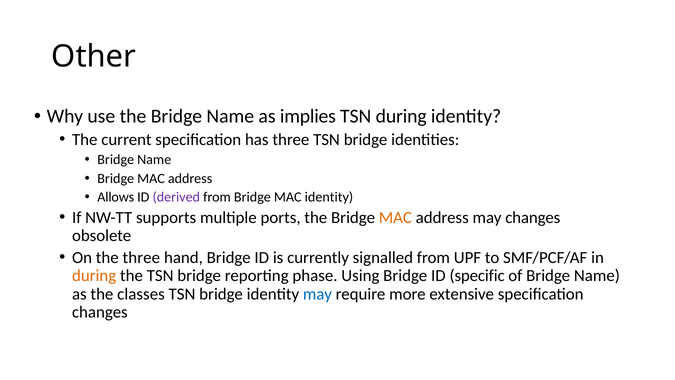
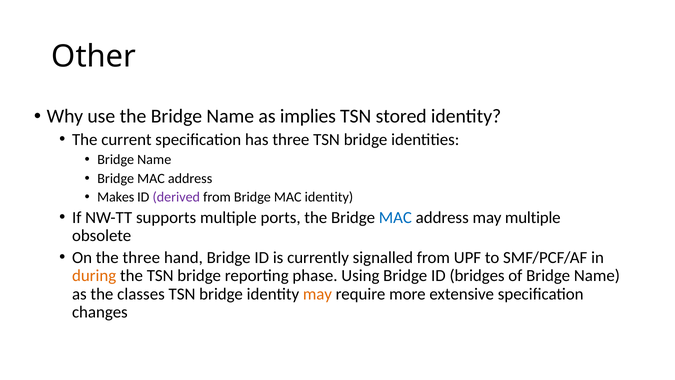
TSN during: during -> stored
Allows: Allows -> Makes
MAC at (395, 217) colour: orange -> blue
may changes: changes -> multiple
specific: specific -> bridges
may at (317, 294) colour: blue -> orange
